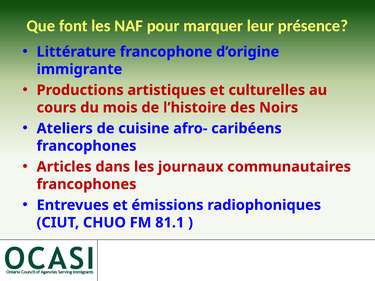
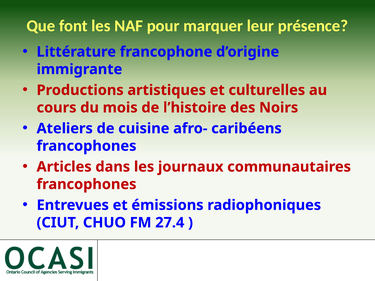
81.1: 81.1 -> 27.4
